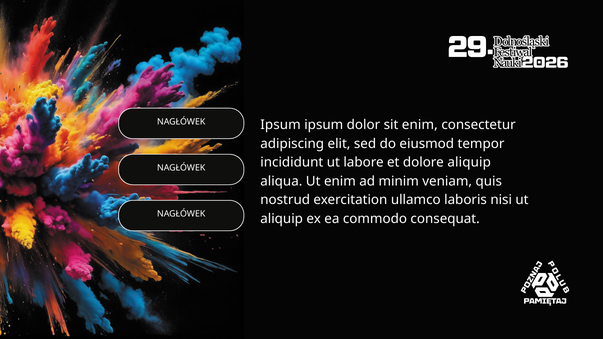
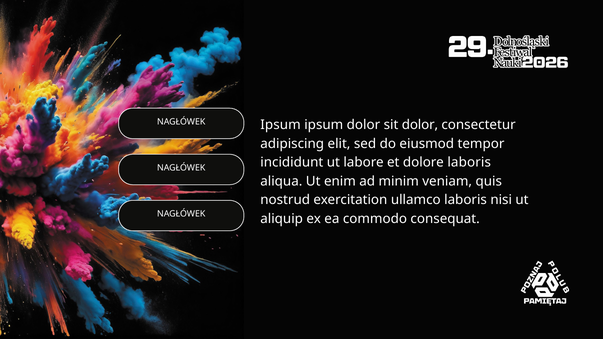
sit enim: enim -> dolor
dolore aliquip: aliquip -> laboris
